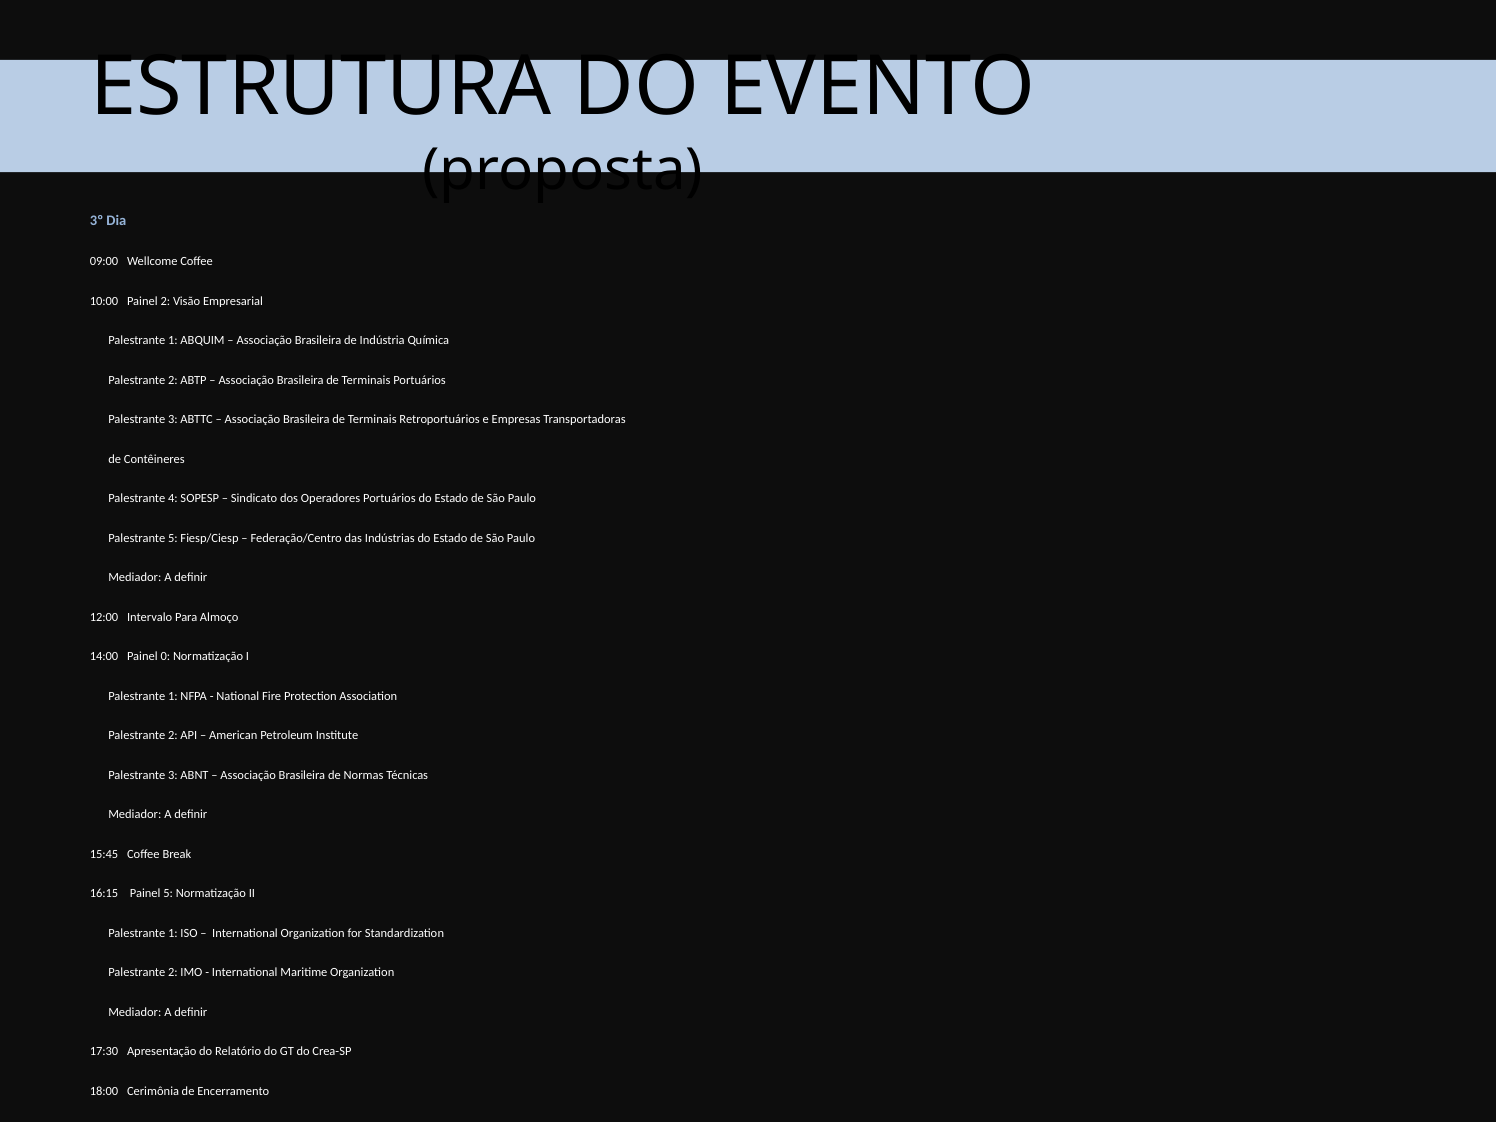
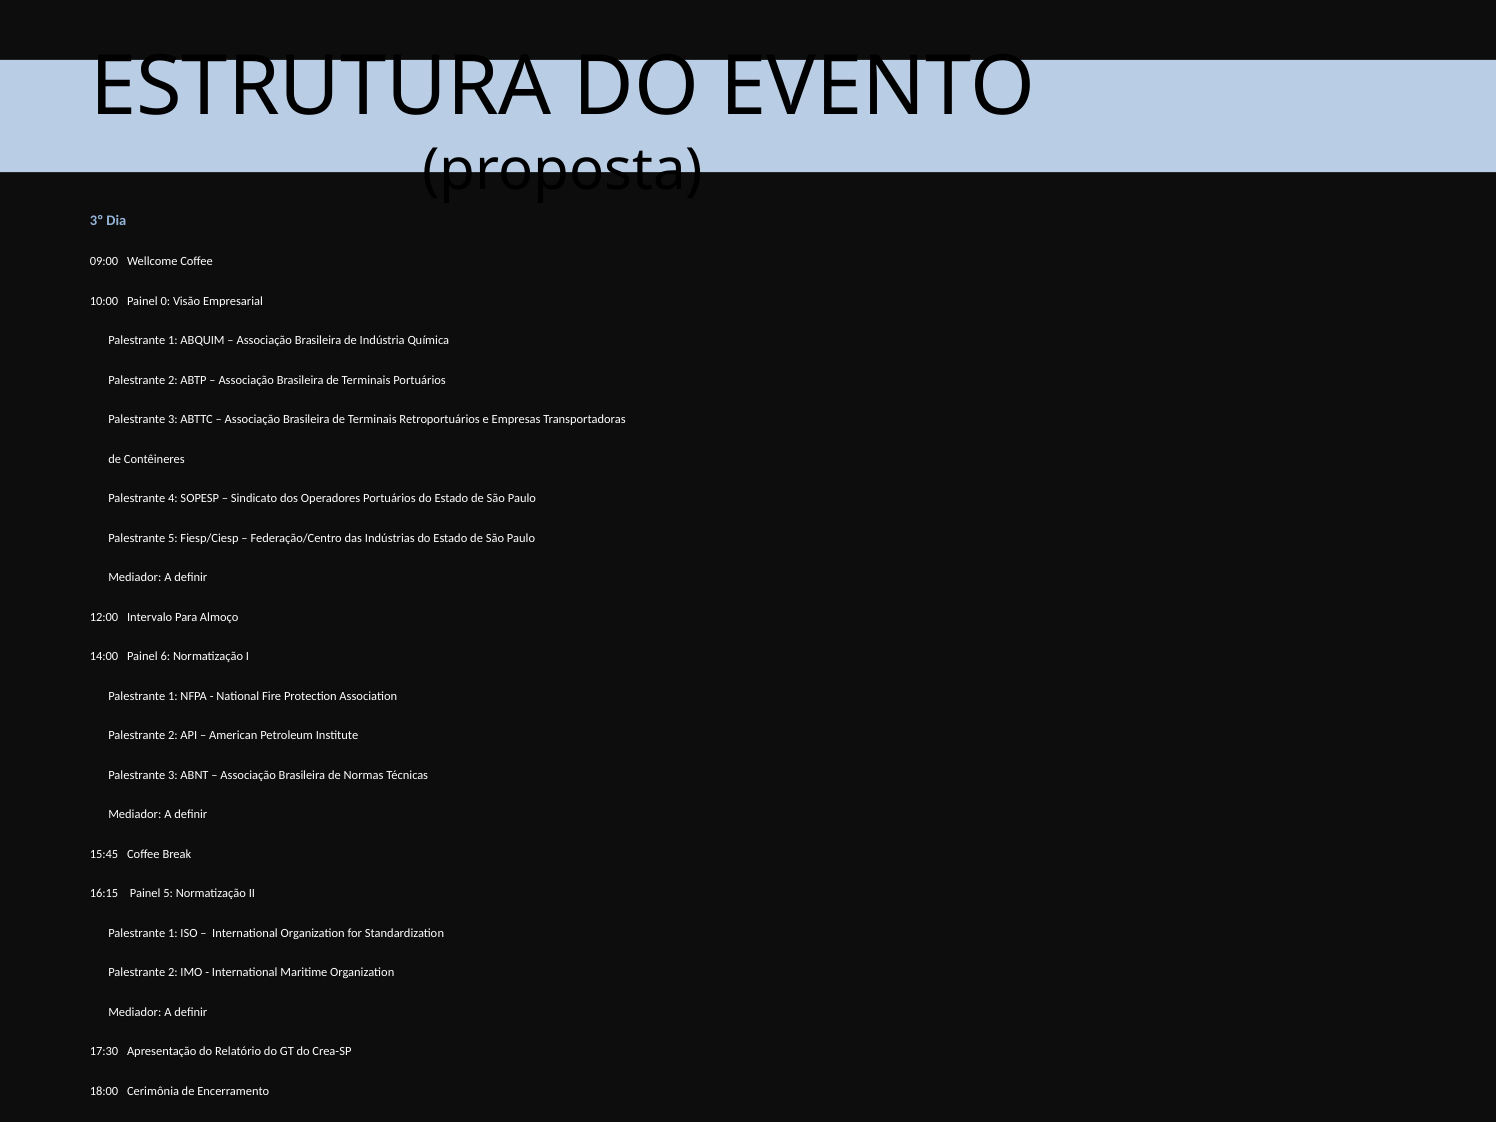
Painel 2: 2 -> 0
0: 0 -> 6
